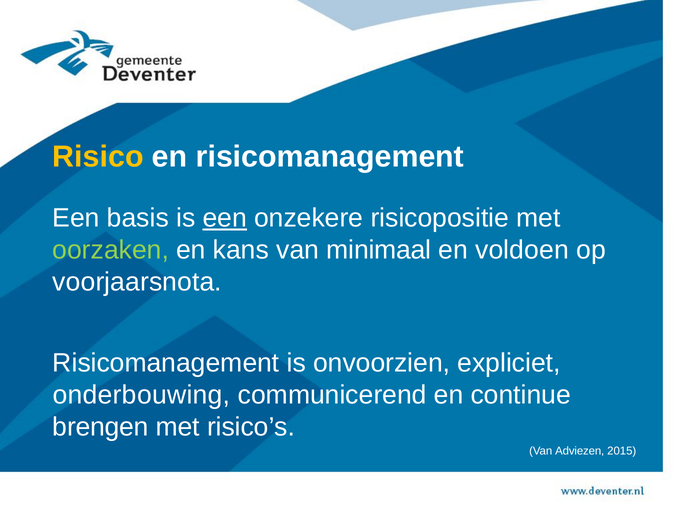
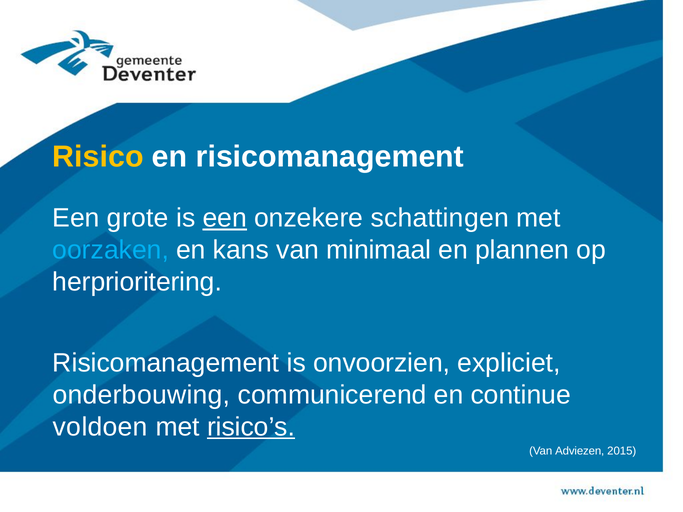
basis: basis -> grote
risicopositie: risicopositie -> schattingen
oorzaken colour: light green -> light blue
voldoen: voldoen -> plannen
voorjaarsnota: voorjaarsnota -> herprioritering
brengen: brengen -> voldoen
risico’s underline: none -> present
